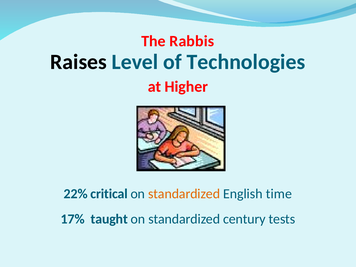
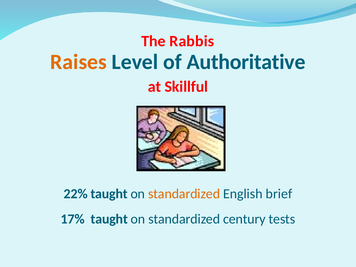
Raises colour: black -> orange
Technologies: Technologies -> Authoritative
Higher: Higher -> Skillful
22% critical: critical -> taught
time: time -> brief
